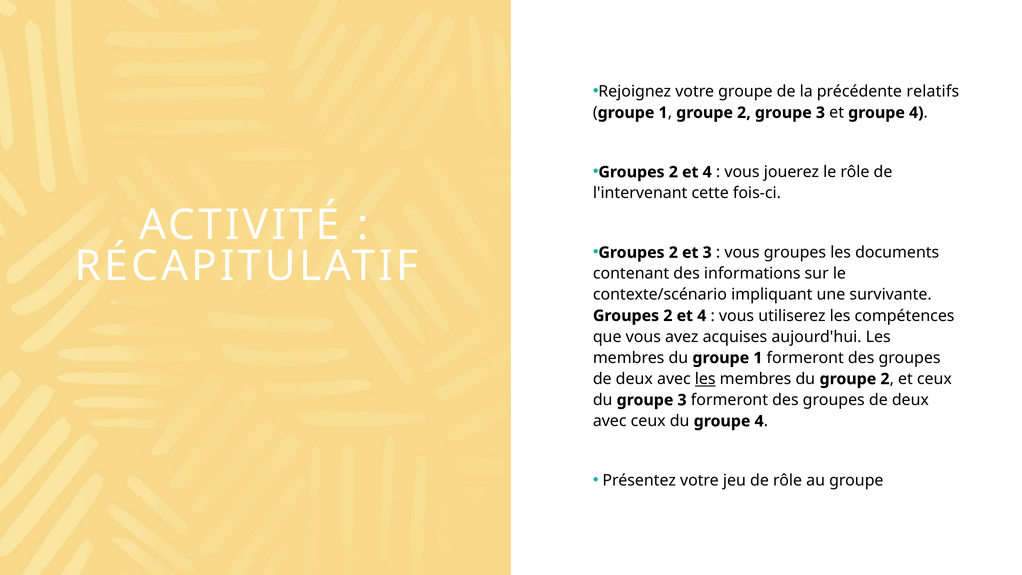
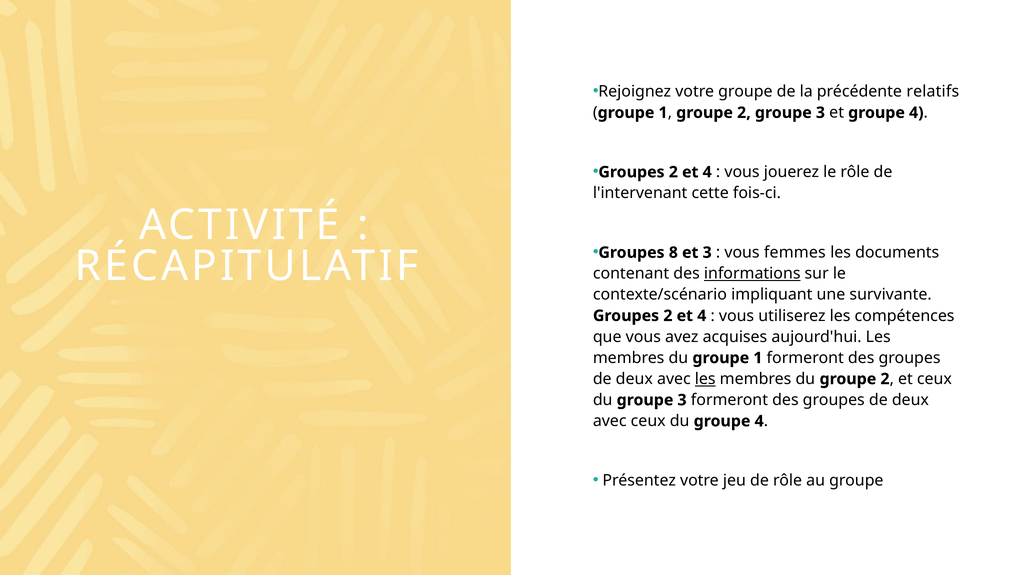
2 at (673, 253): 2 -> 8
vous groupes: groupes -> femmes
informations underline: none -> present
